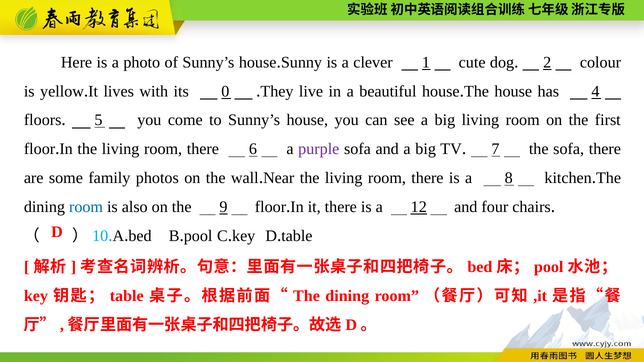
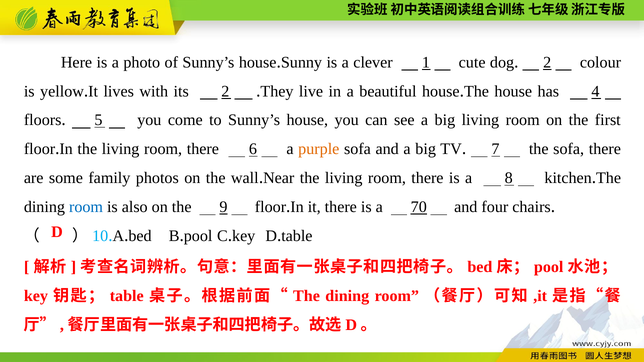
its 0: 0 -> 2
purple colour: purple -> orange
12: 12 -> 70
